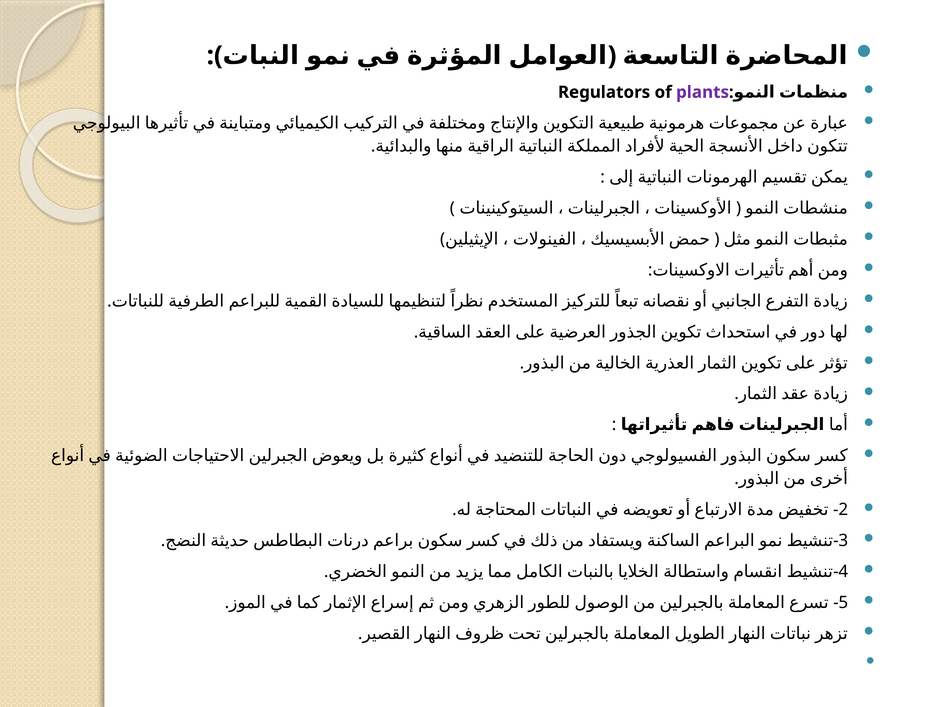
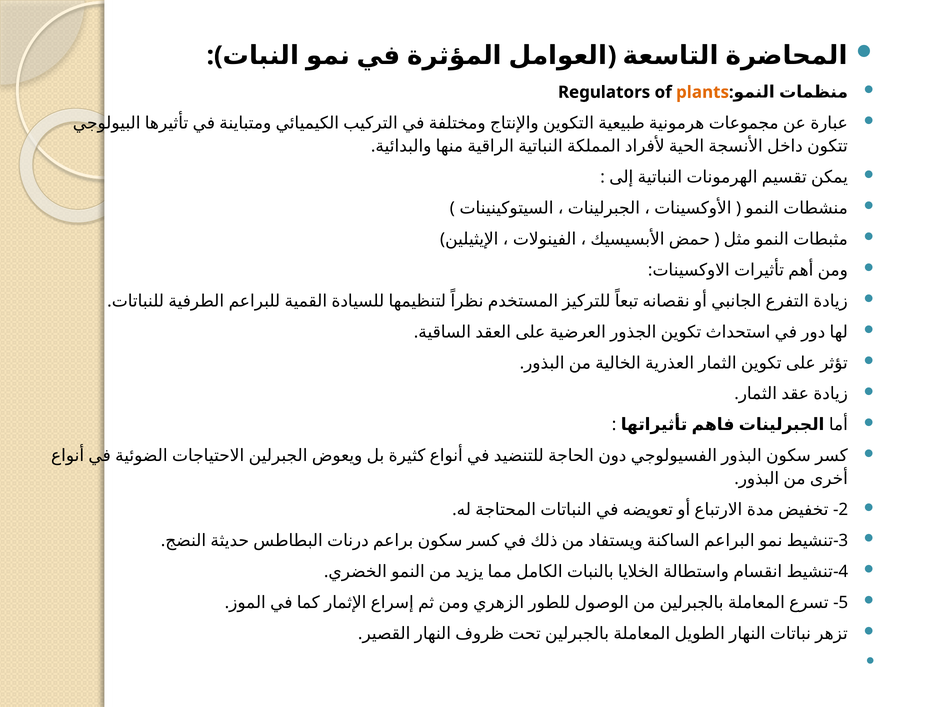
plants colour: purple -> orange
